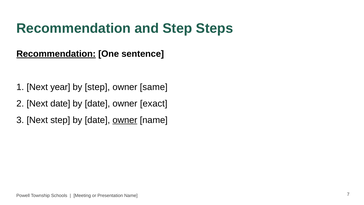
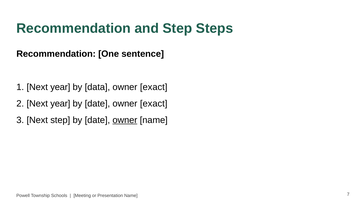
Recommendation at (56, 54) underline: present -> none
by step: step -> data
same at (154, 87): same -> exact
date at (60, 103): date -> year
